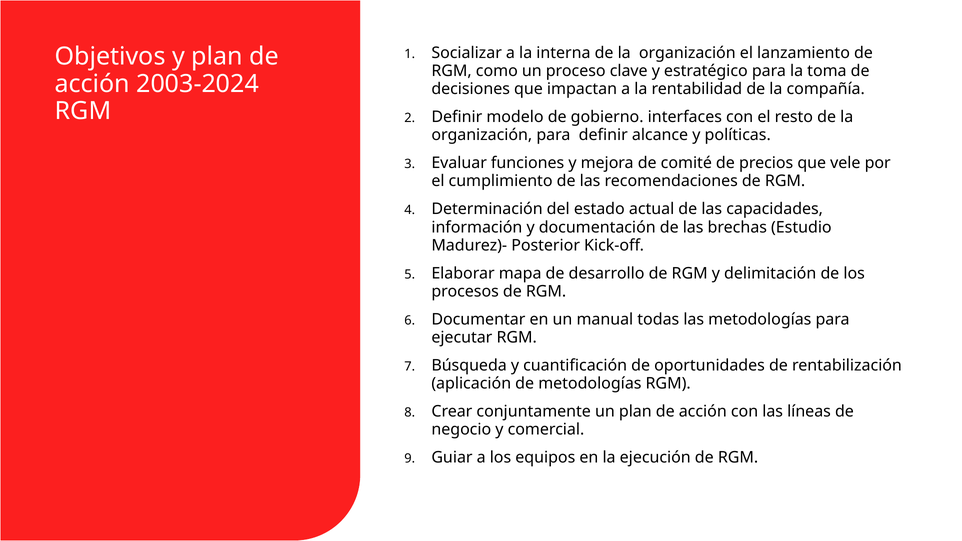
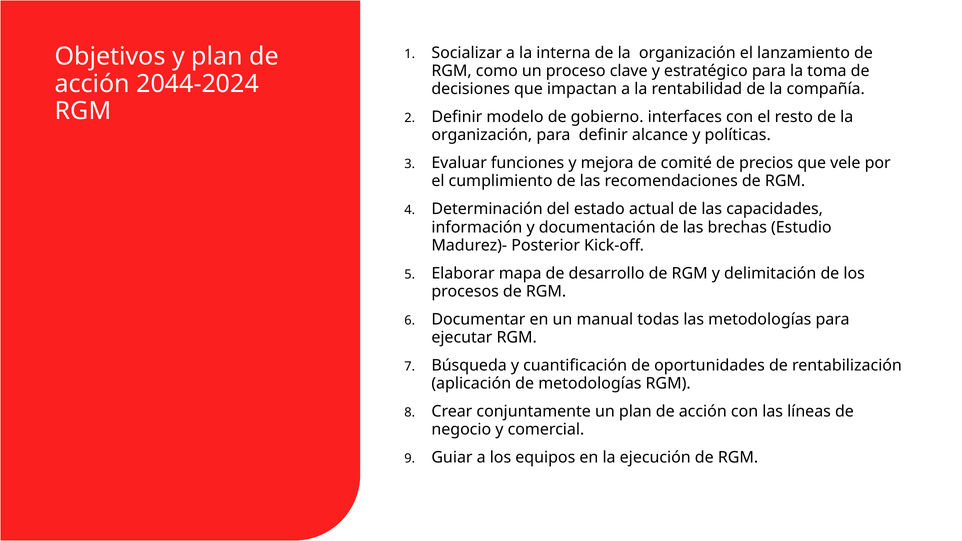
2003-2024: 2003-2024 -> 2044-2024
